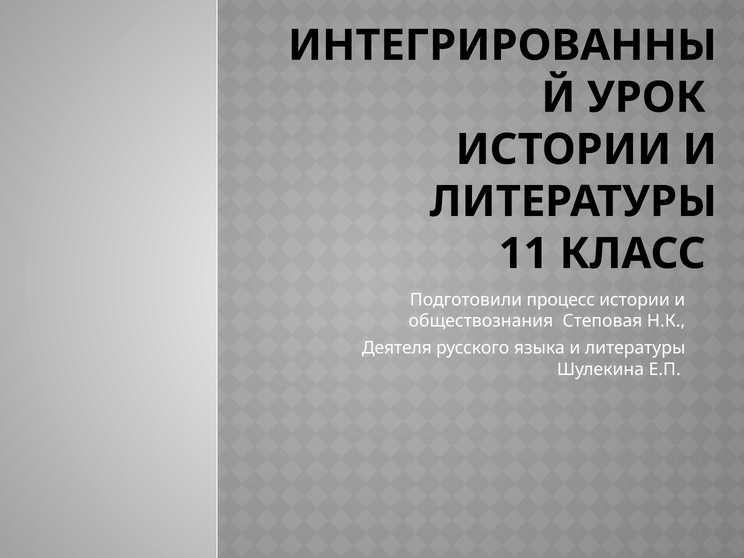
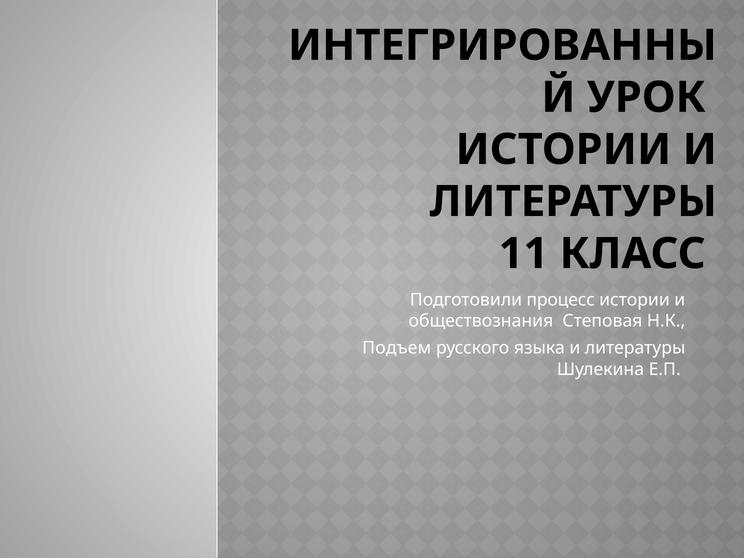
Деятеля: Деятеля -> Подъем
